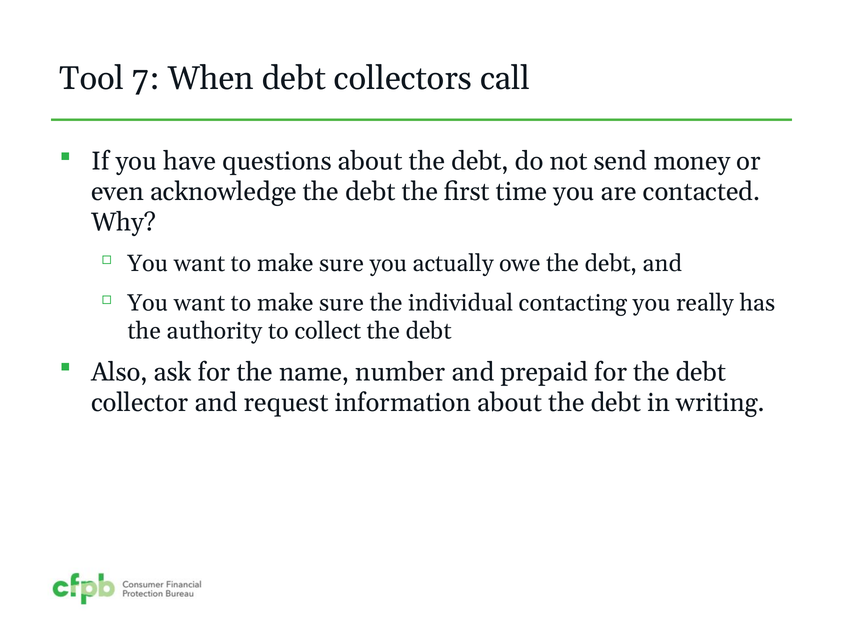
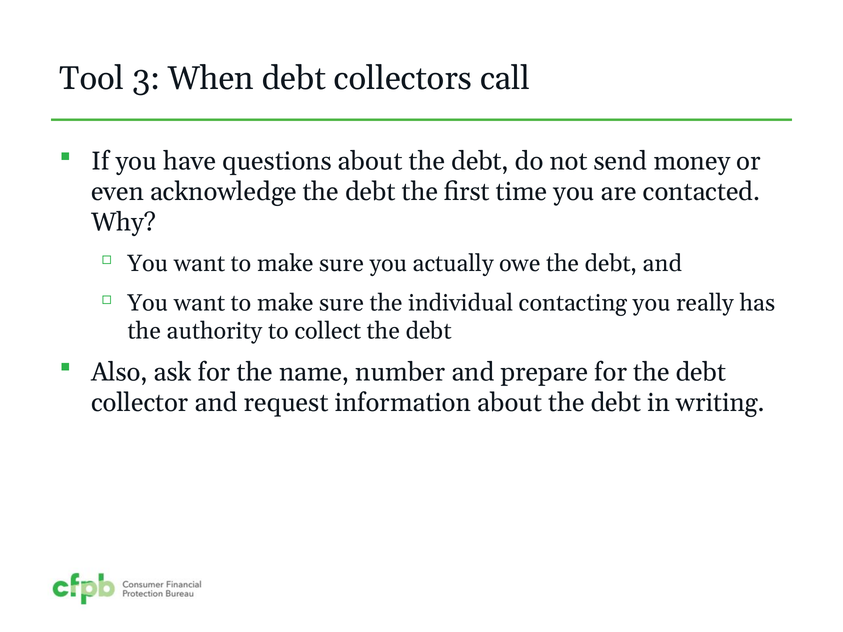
7: 7 -> 3
prepaid: prepaid -> prepare
